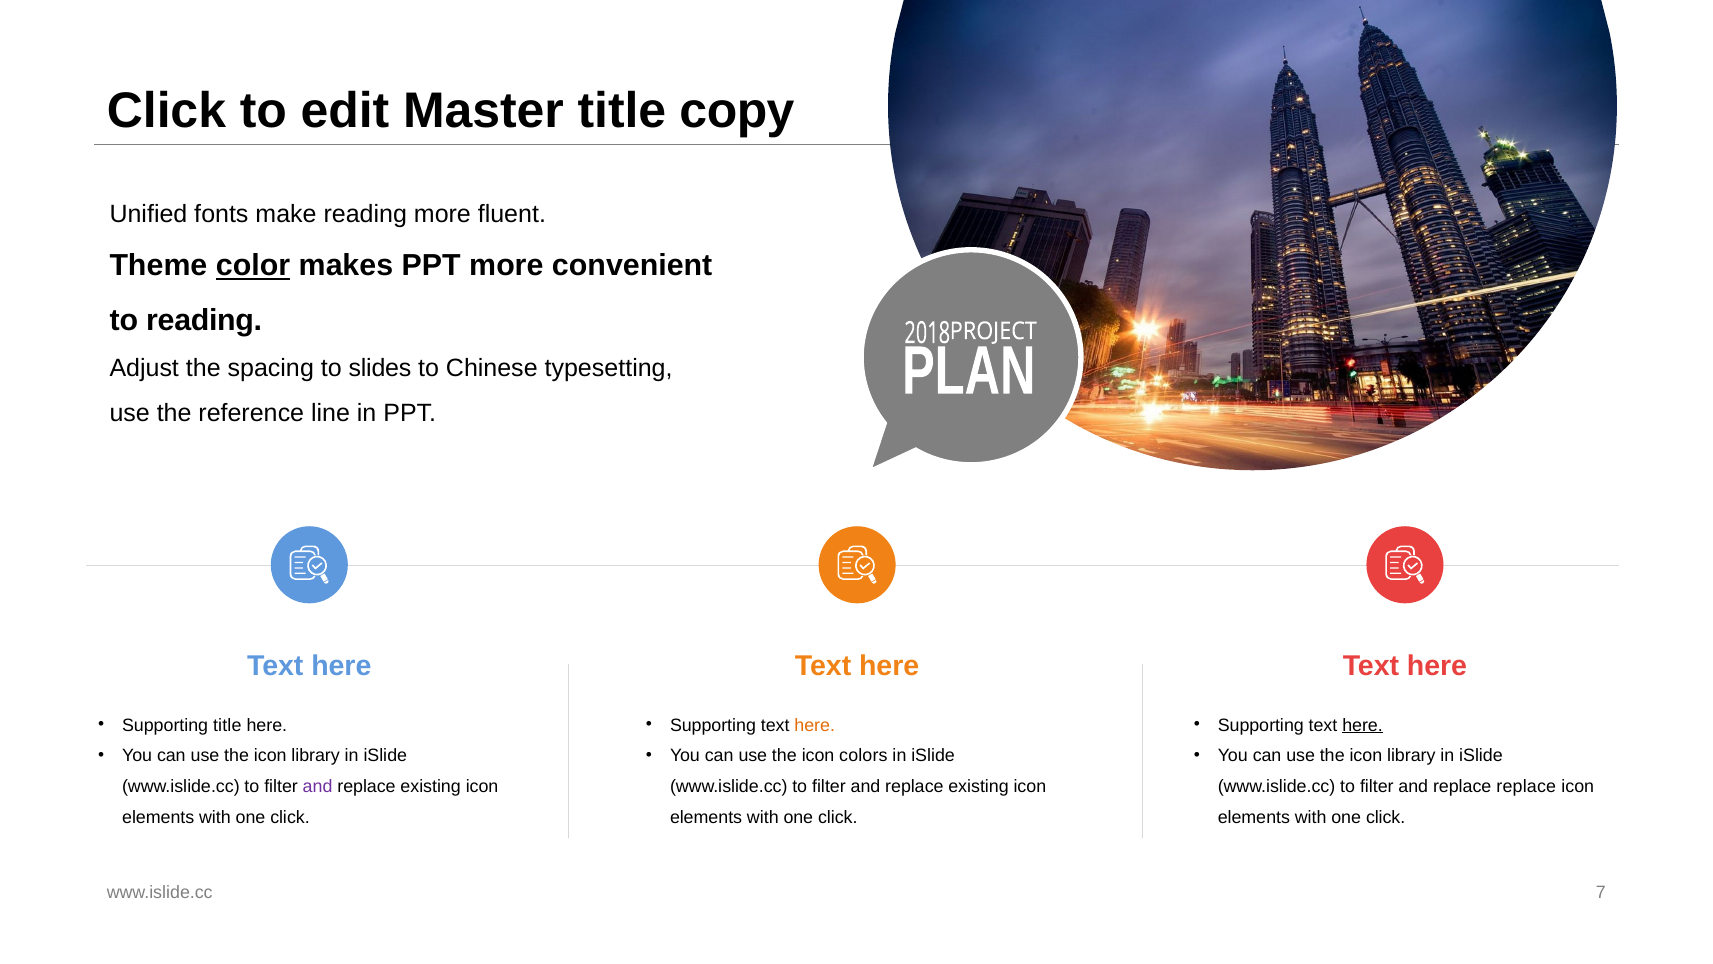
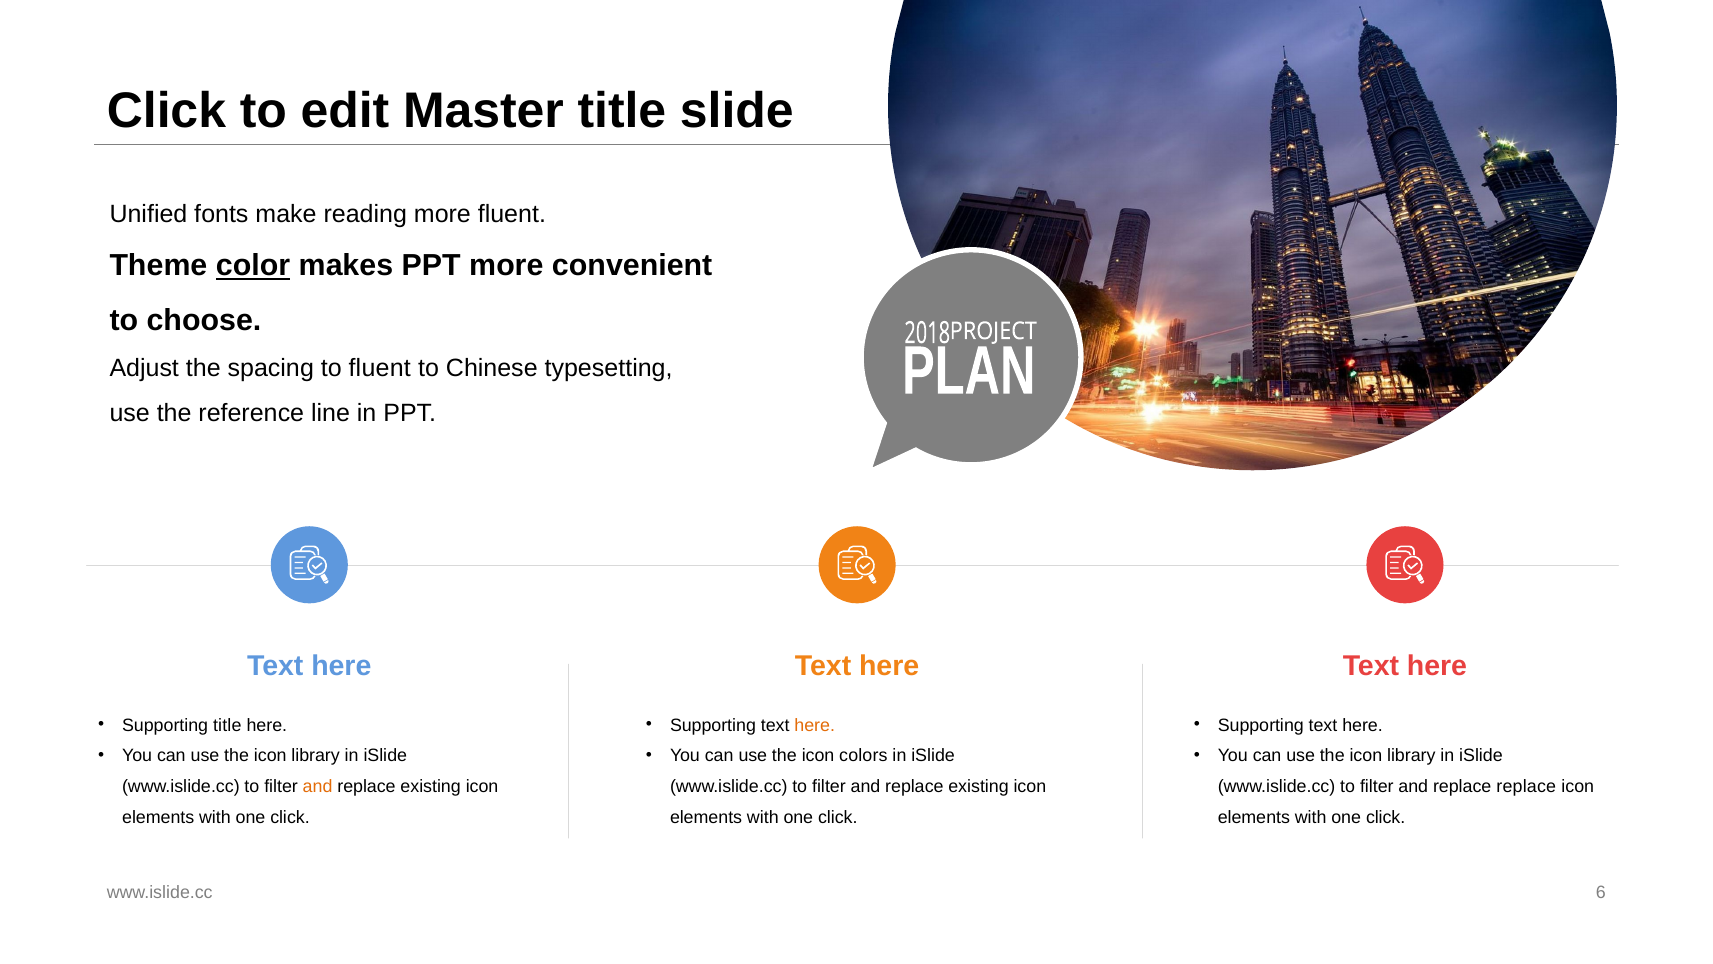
copy: copy -> slide
to reading: reading -> choose
to slides: slides -> fluent
here at (1363, 725) underline: present -> none
and at (318, 786) colour: purple -> orange
7: 7 -> 6
